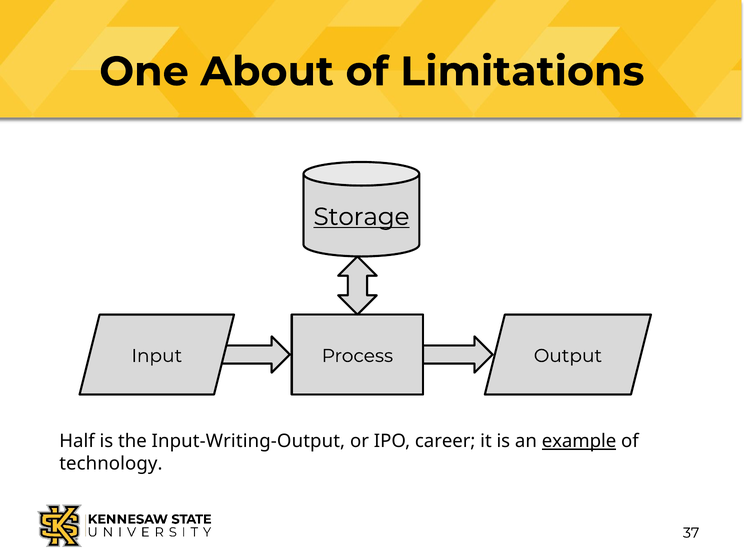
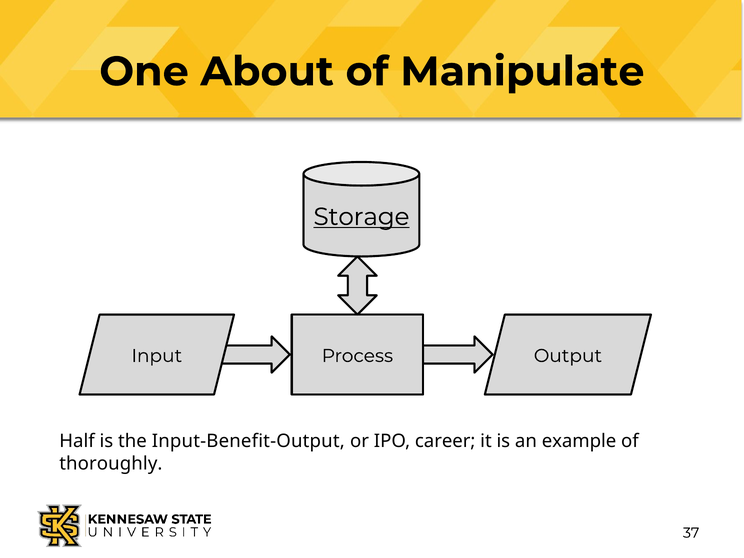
Limitations: Limitations -> Manipulate
Input-Writing-Output: Input-Writing-Output -> Input-Benefit-Output
example underline: present -> none
technology: technology -> thoroughly
